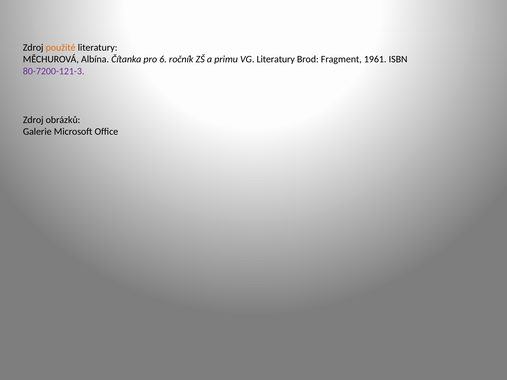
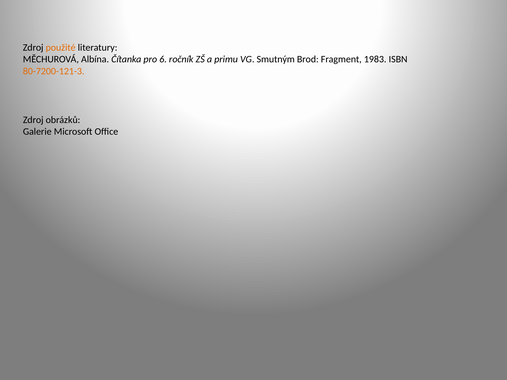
VG Literatury: Literatury -> Smutným
1961: 1961 -> 1983
80-7200-121-3 colour: purple -> orange
